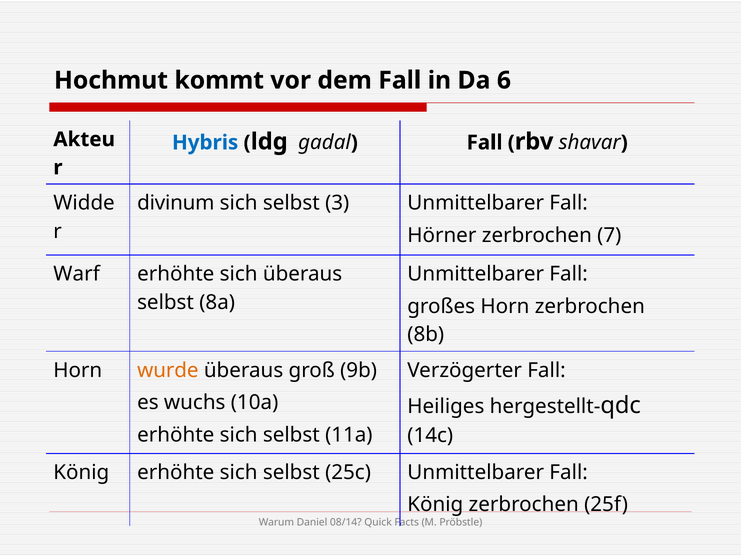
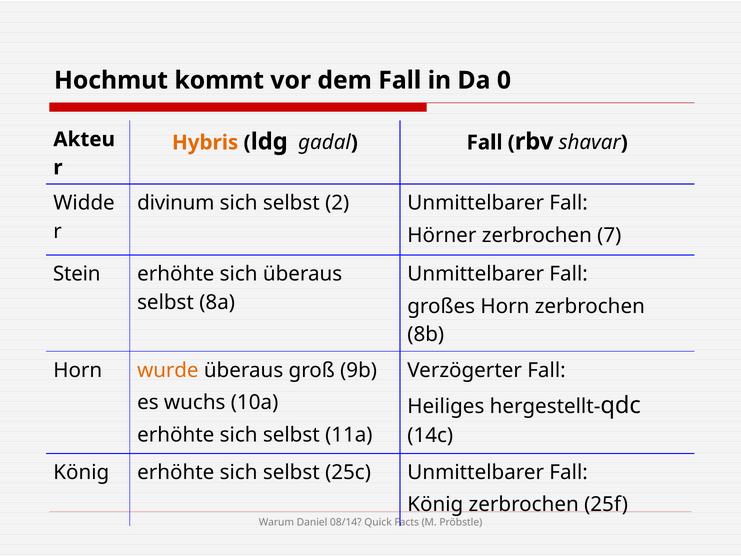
6: 6 -> 0
Hybris colour: blue -> orange
3: 3 -> 2
Warf: Warf -> Stein
